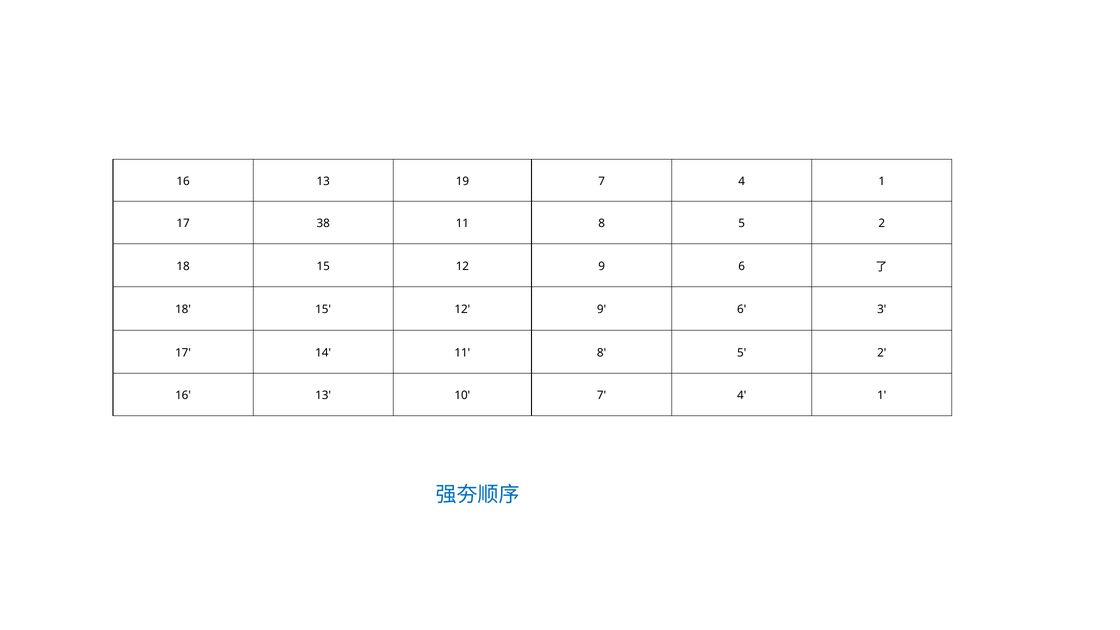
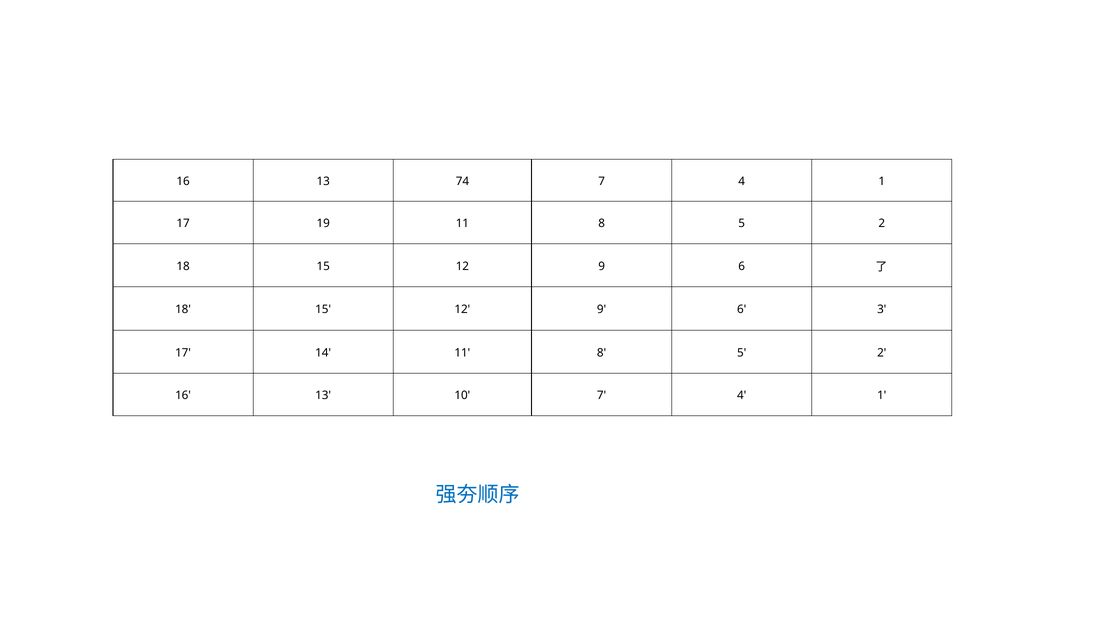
19: 19 -> 74
38: 38 -> 19
